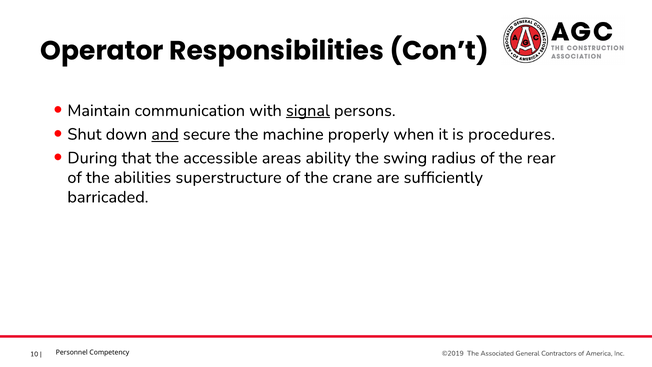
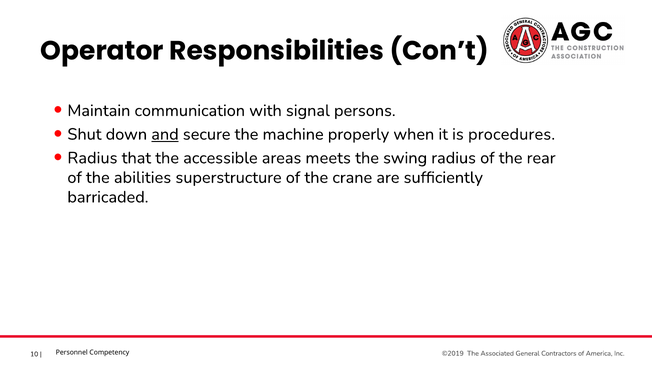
signal underline: present -> none
During at (92, 158): During -> Radius
ability: ability -> meets
